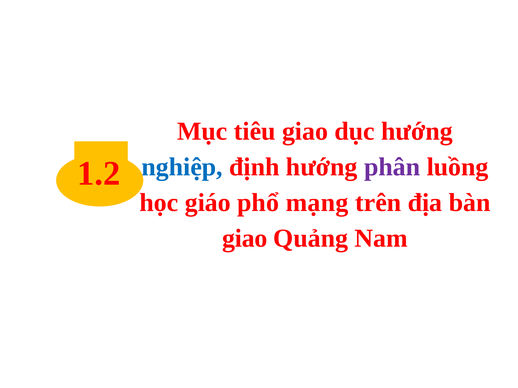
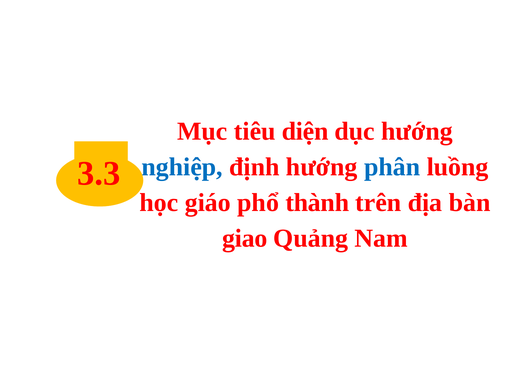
tiêu giao: giao -> diện
phân colour: purple -> blue
1.2: 1.2 -> 3.3
mạng: mạng -> thành
